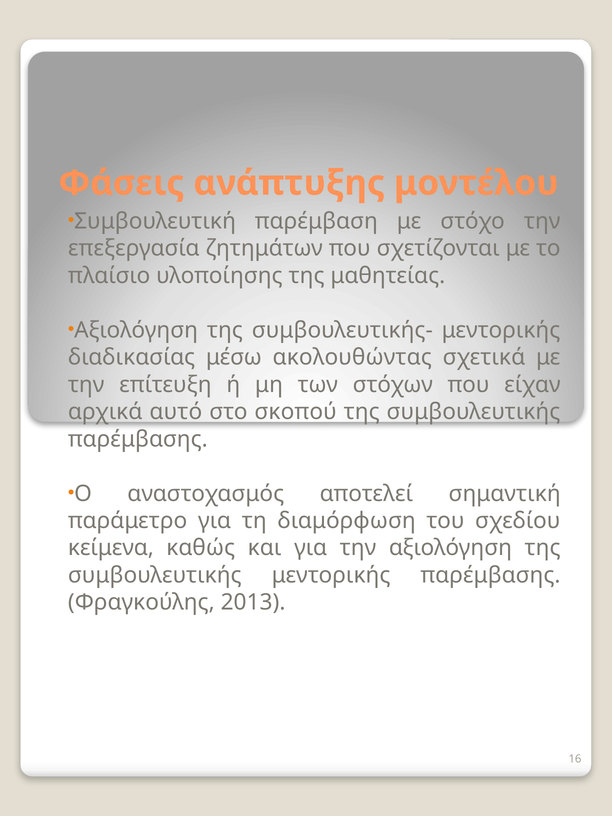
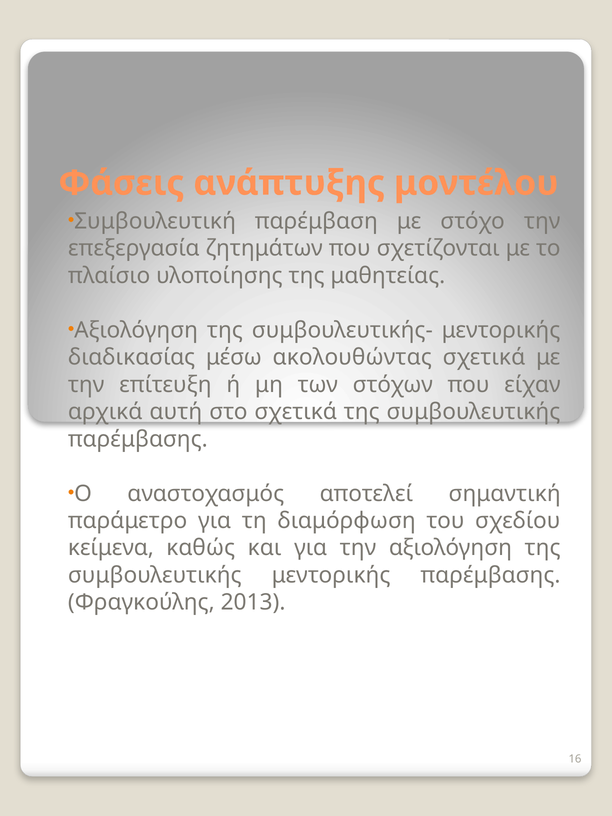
αυτό: αυτό -> αυτή
στο σκοπού: σκοπού -> σχετικά
